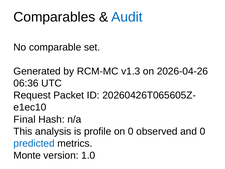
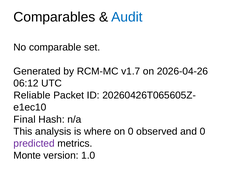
v1.3: v1.3 -> v1.7
06:36: 06:36 -> 06:12
Request: Request -> Reliable
profile: profile -> where
predicted colour: blue -> purple
